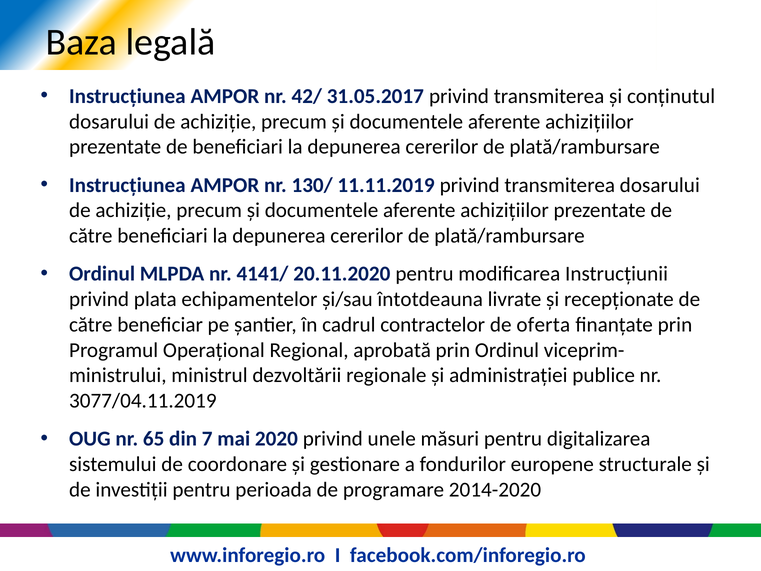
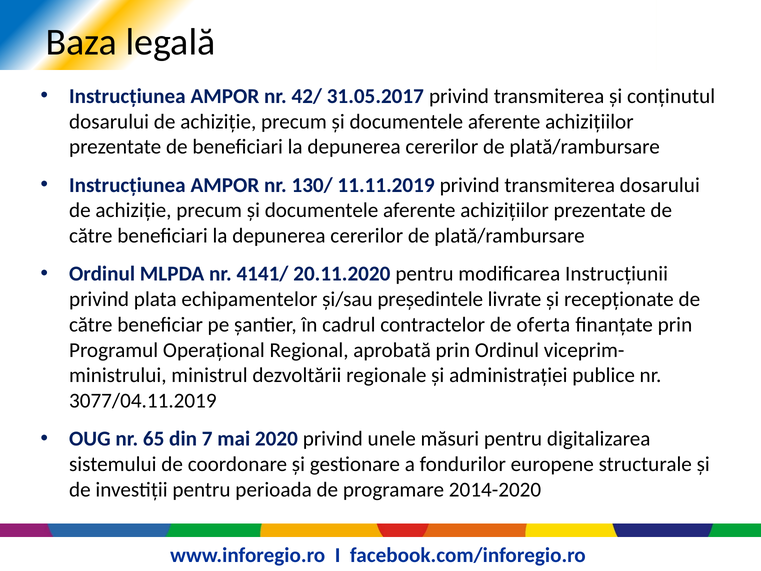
întotdeauna: întotdeauna -> președintele
